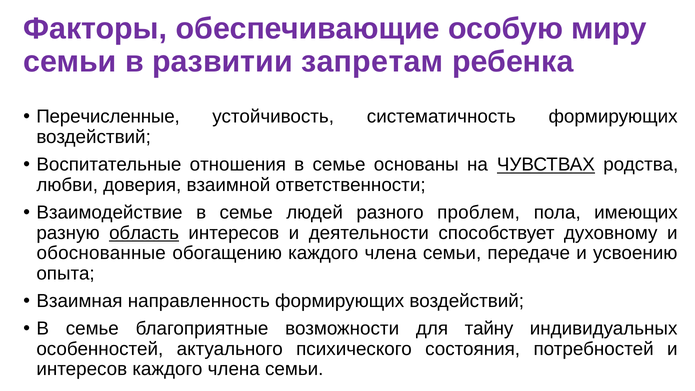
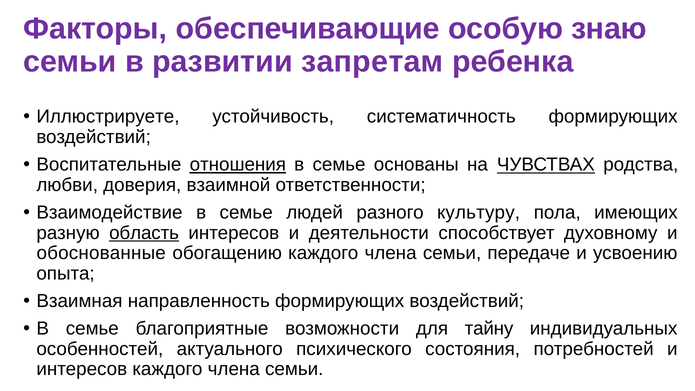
миру: миру -> знаю
Перечисленные: Перечисленные -> Иллюстрируете
отношения underline: none -> present
проблем: проблем -> культуру
